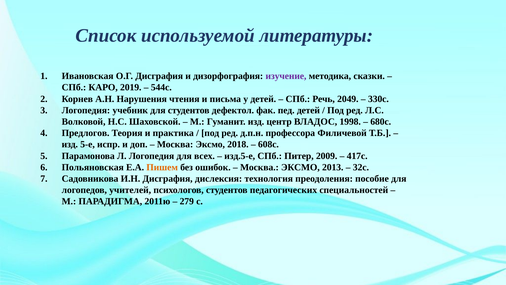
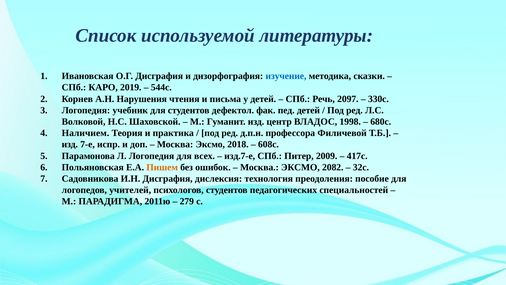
изучение colour: purple -> blue
2049: 2049 -> 2097
Предлогов: Предлогов -> Наличием
5-е: 5-е -> 7-е
изд.5-е: изд.5-е -> изд.7-е
2013: 2013 -> 2082
